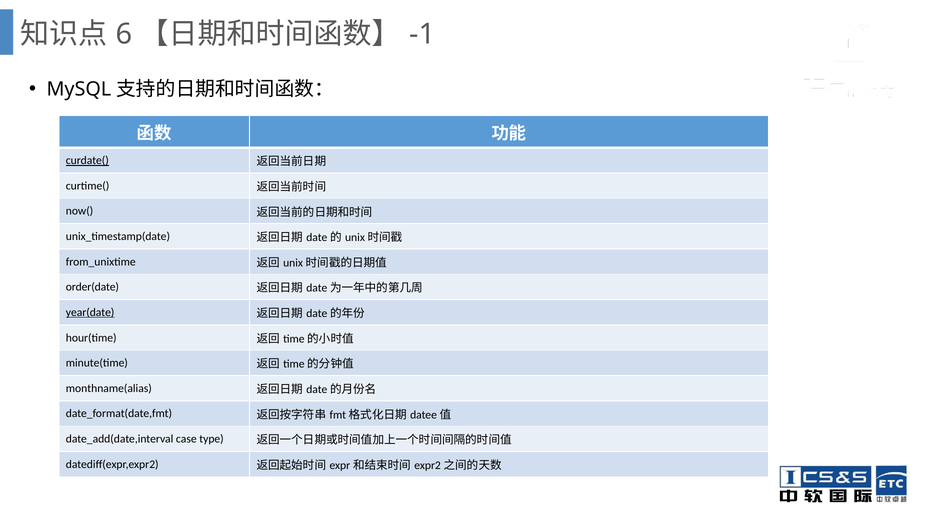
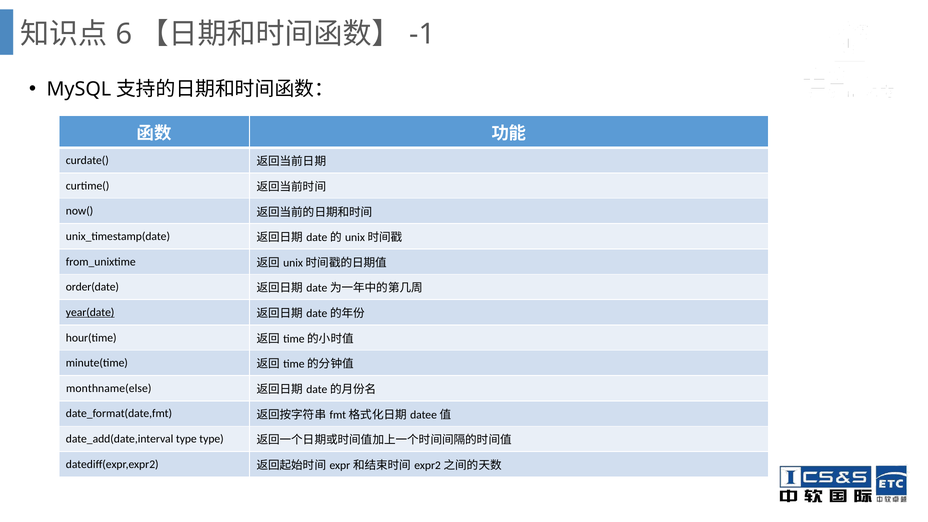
curdate( underline: present -> none
monthname(alias: monthname(alias -> monthname(else
case at (186, 439): case -> type
